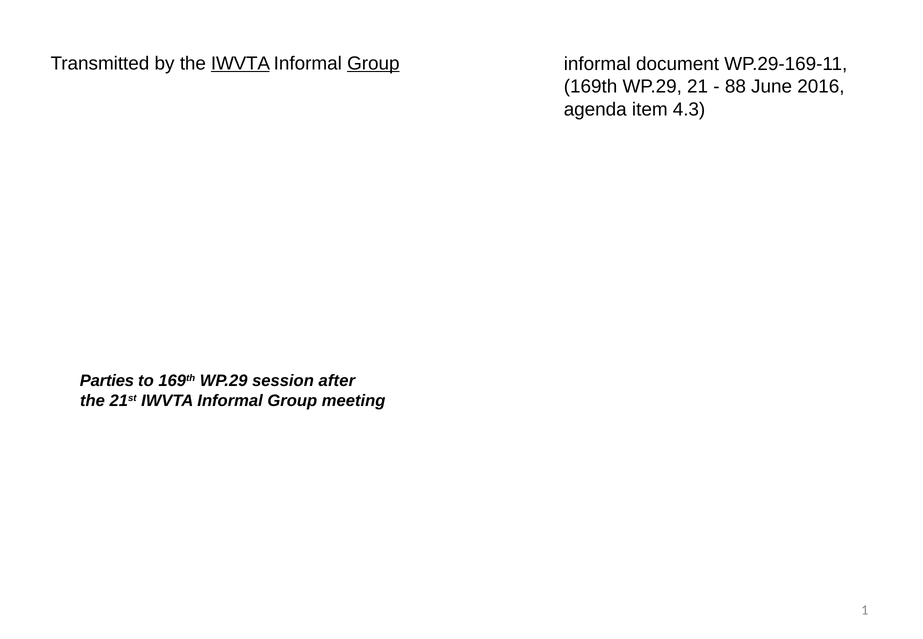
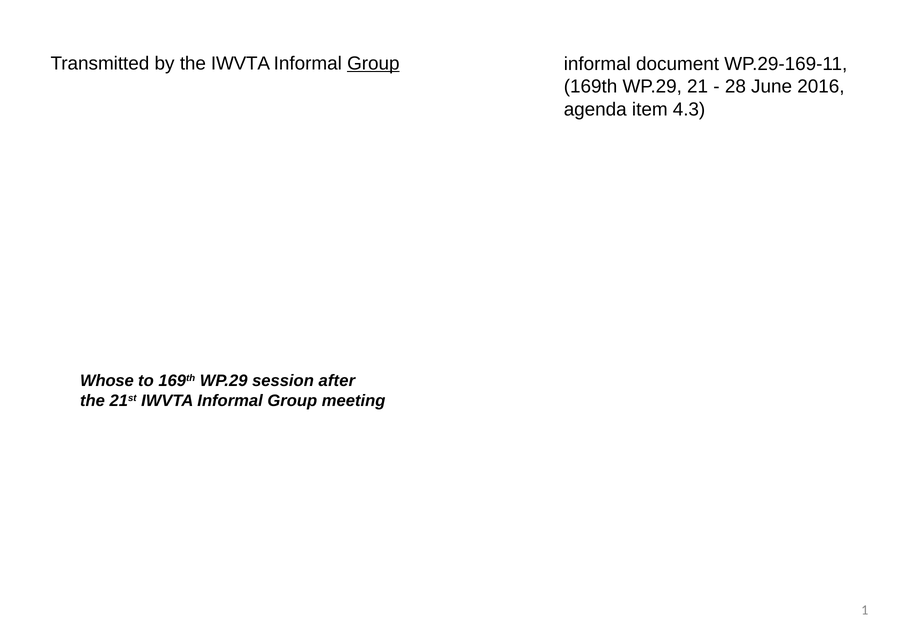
IWVTA at (241, 63) underline: present -> none
88: 88 -> 28
Parties: Parties -> Whose
